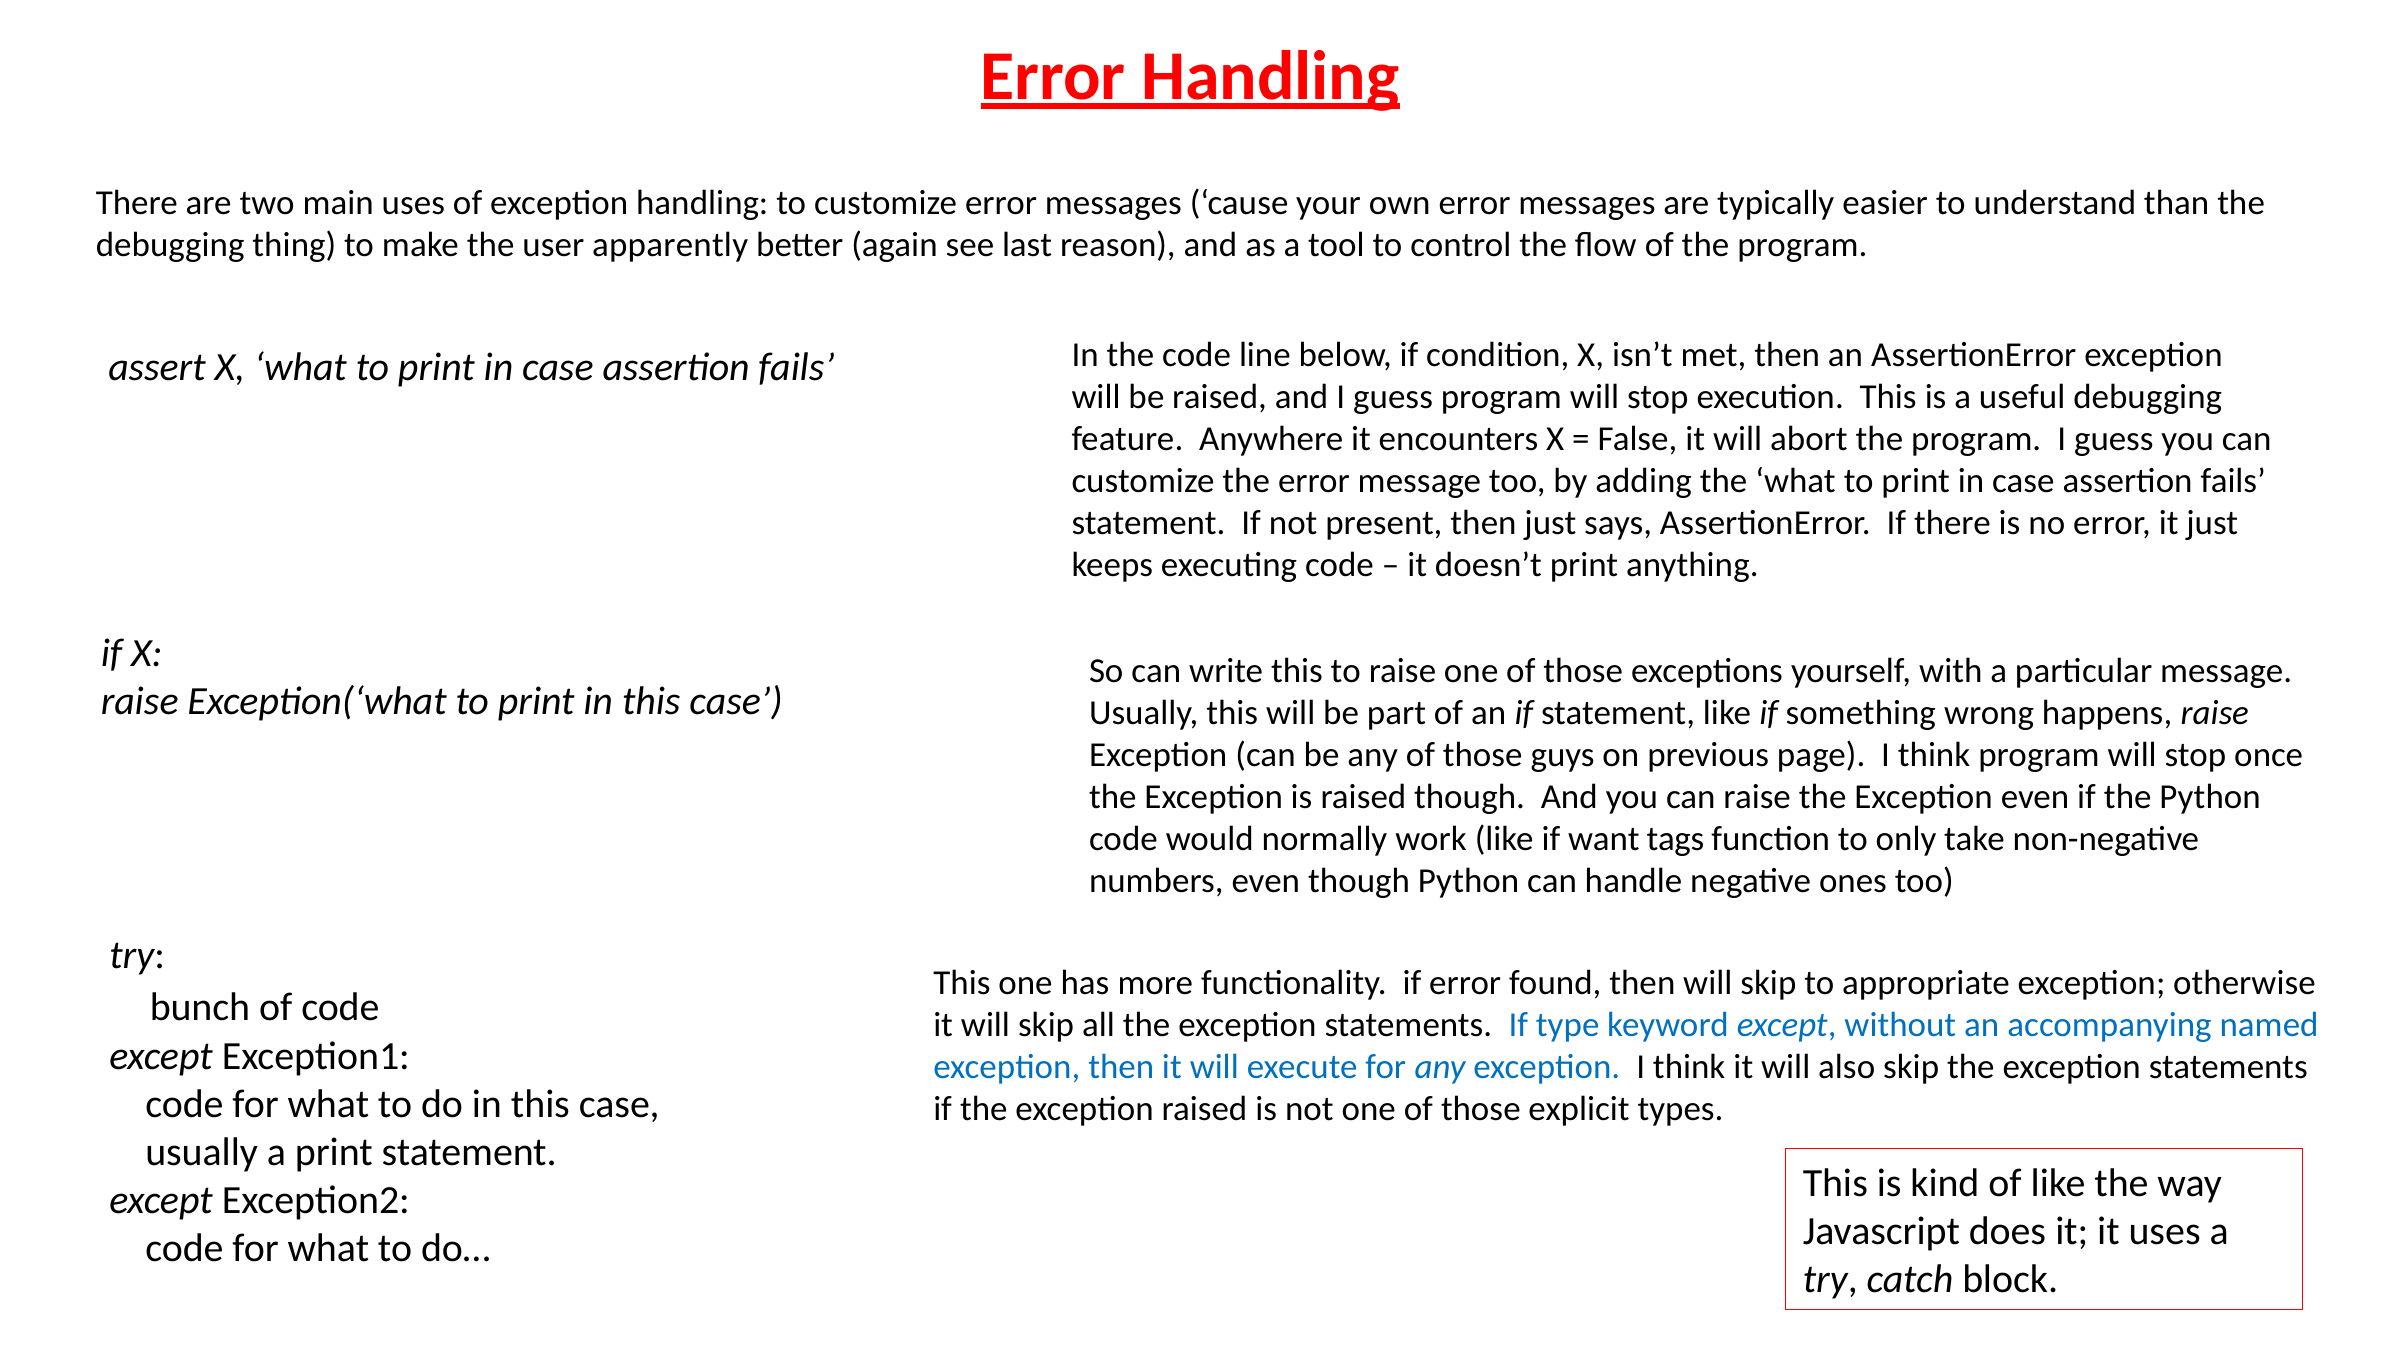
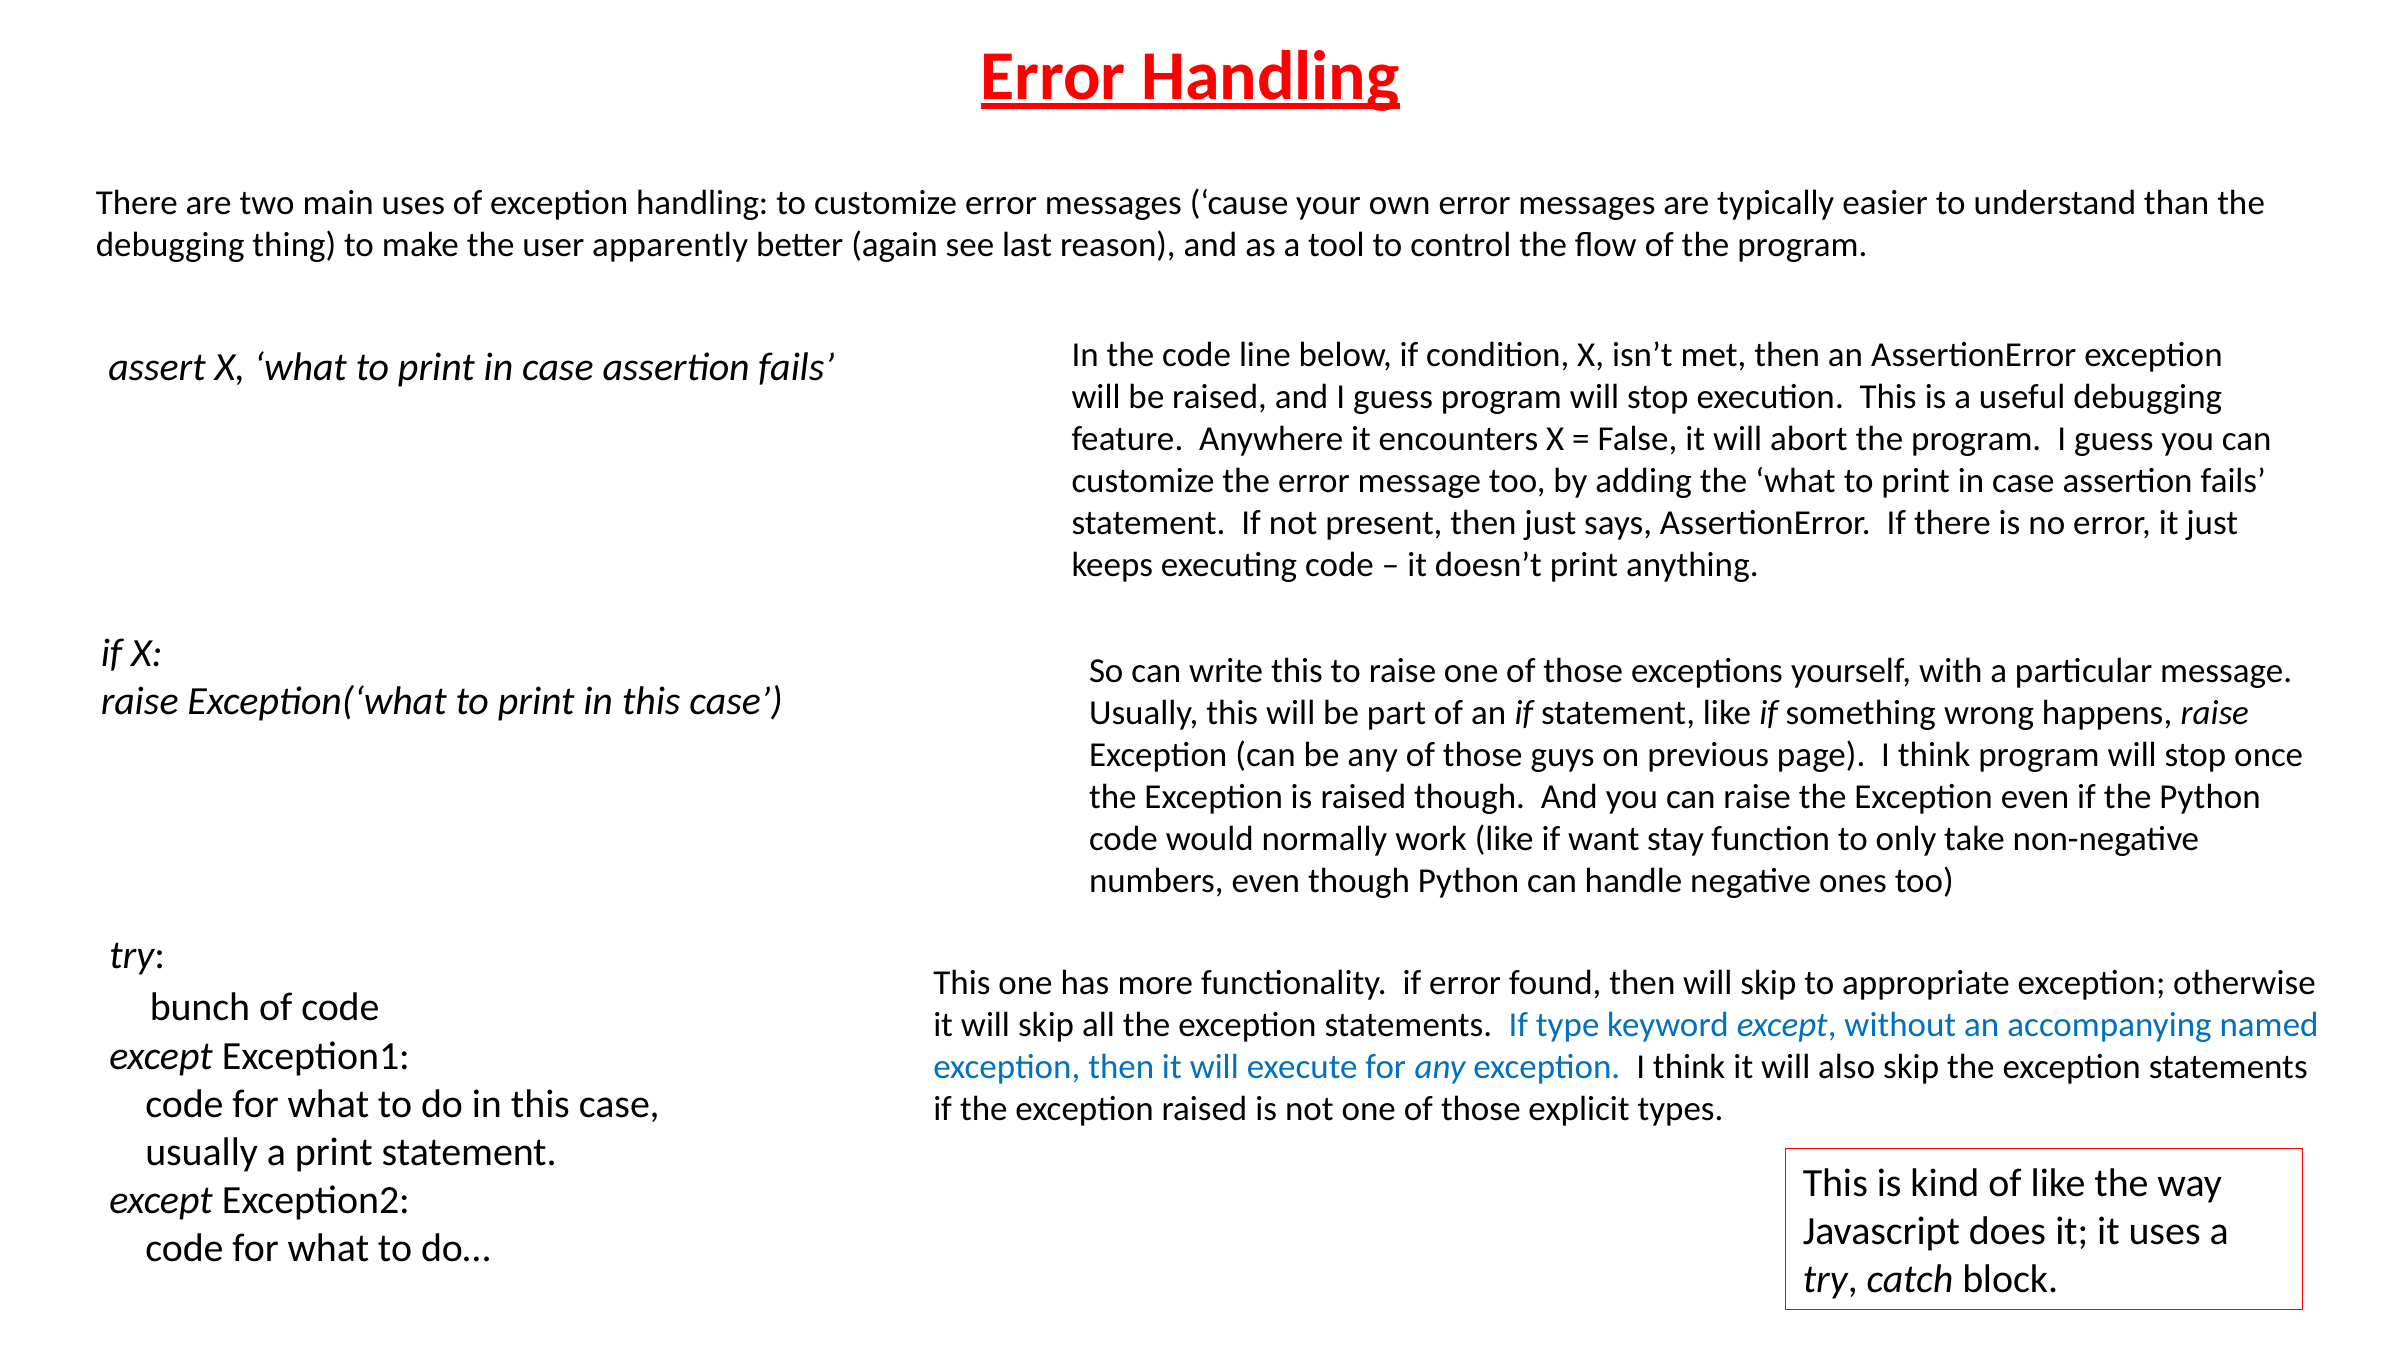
tags: tags -> stay
